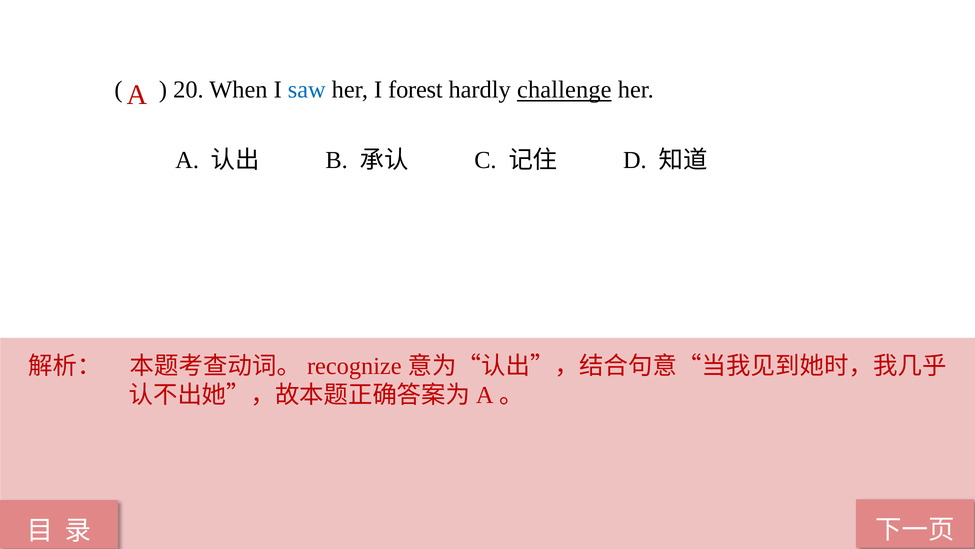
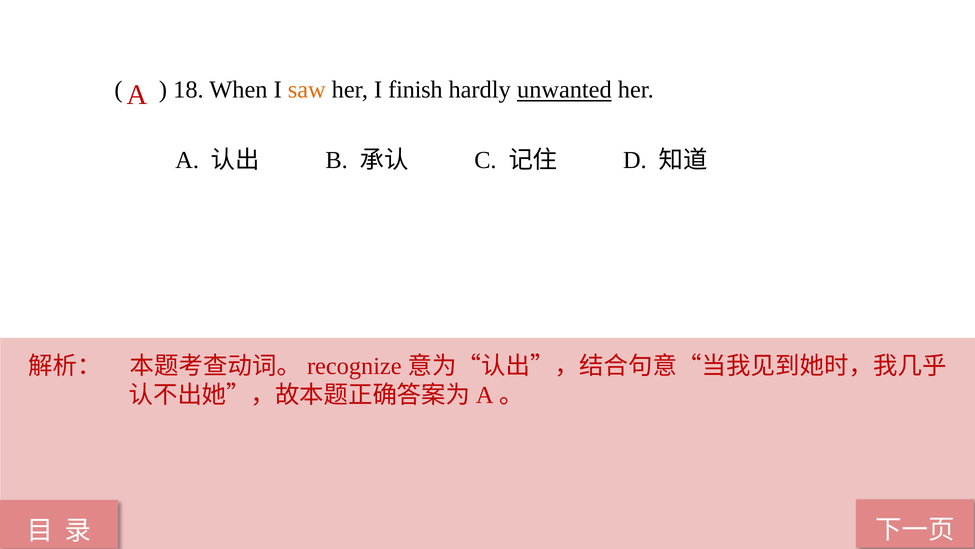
20: 20 -> 18
saw colour: blue -> orange
forest: forest -> finish
challenge: challenge -> unwanted
